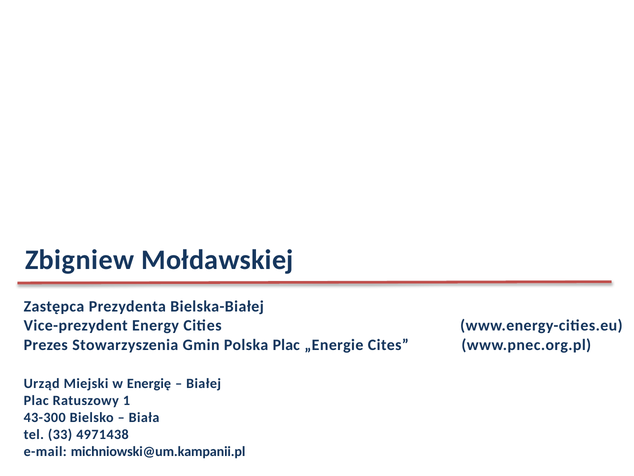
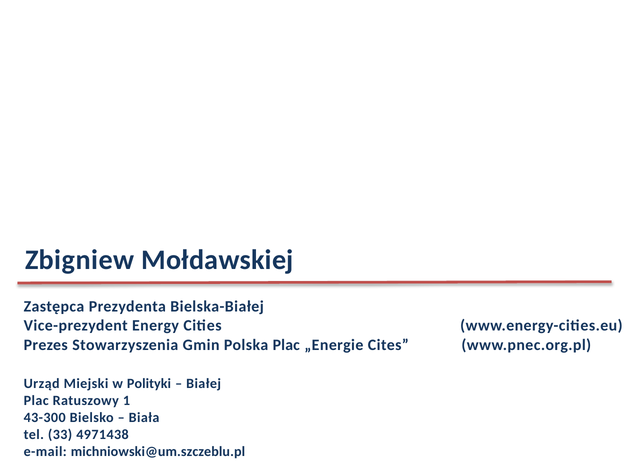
Energię: Energię -> Polityki
michniowski@um.kampanii.pl: michniowski@um.kampanii.pl -> michniowski@um.szczeblu.pl
